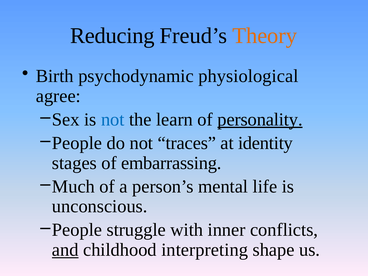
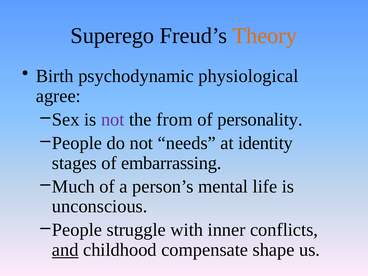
Reducing: Reducing -> Superego
not at (113, 119) colour: blue -> purple
learn: learn -> from
personality underline: present -> none
traces: traces -> needs
interpreting: interpreting -> compensate
